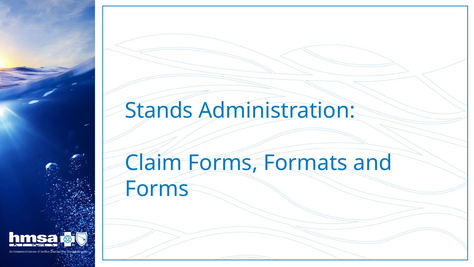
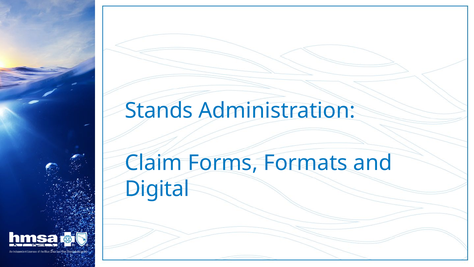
Forms at (157, 189): Forms -> Digital
